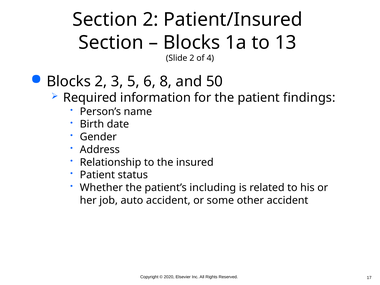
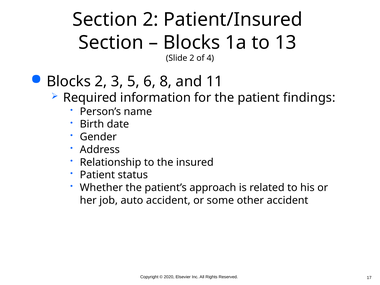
50: 50 -> 11
including: including -> approach
